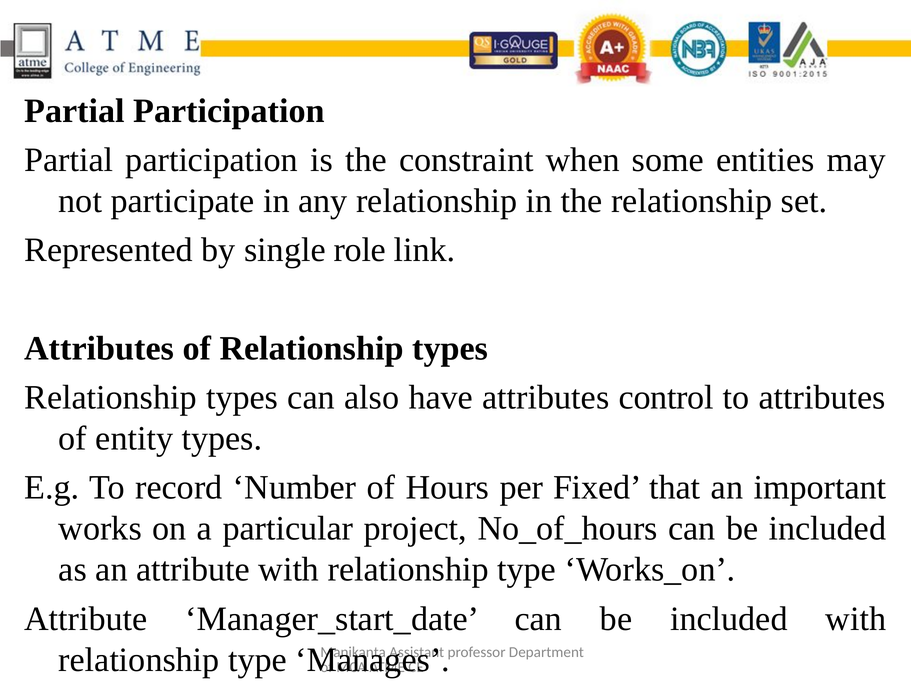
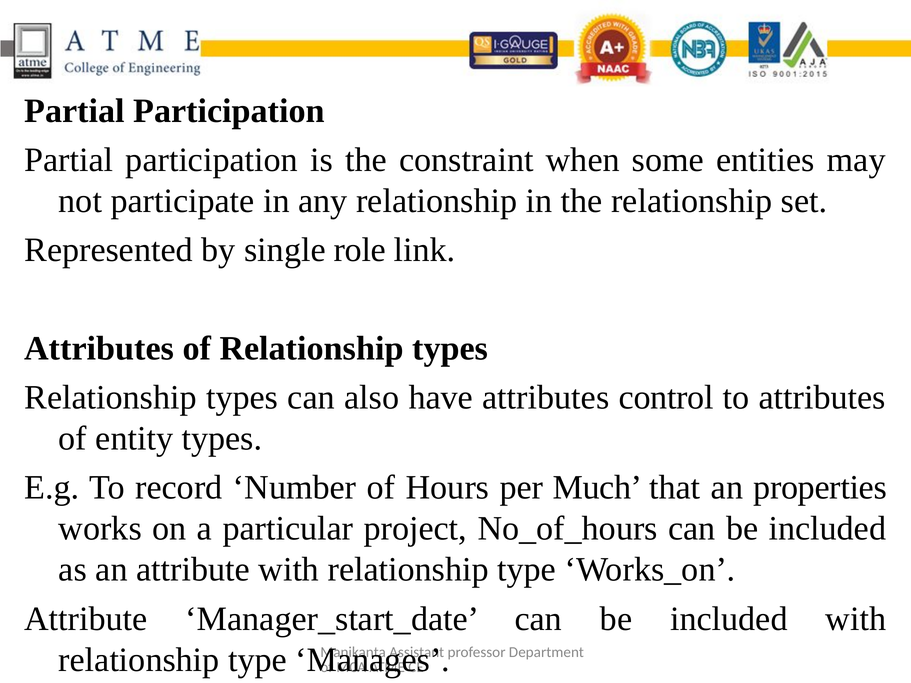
Fixed: Fixed -> Much
important: important -> properties
